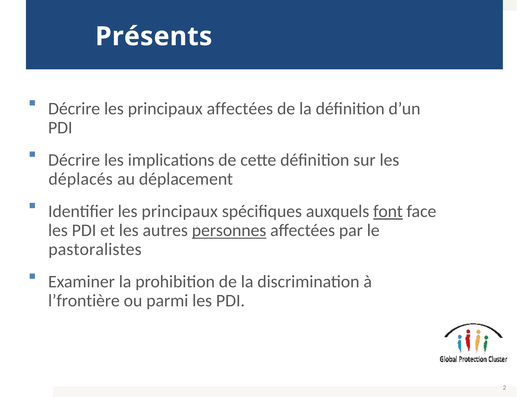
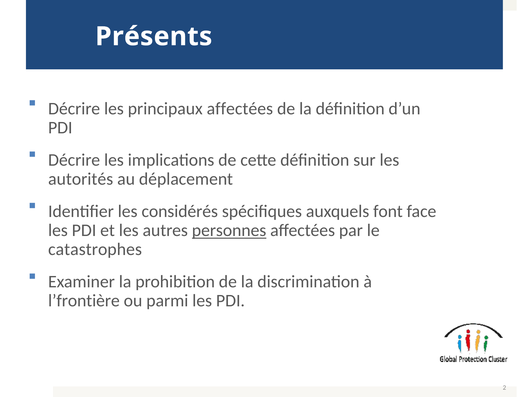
déplacés: déplacés -> autorités
Identifier les principaux: principaux -> considérés
font underline: present -> none
pastoralistes: pastoralistes -> catastrophes
